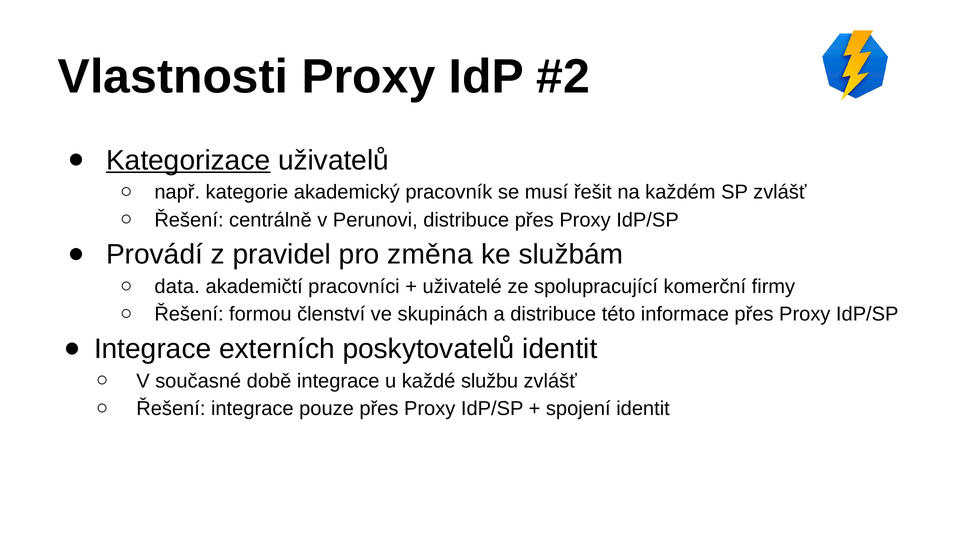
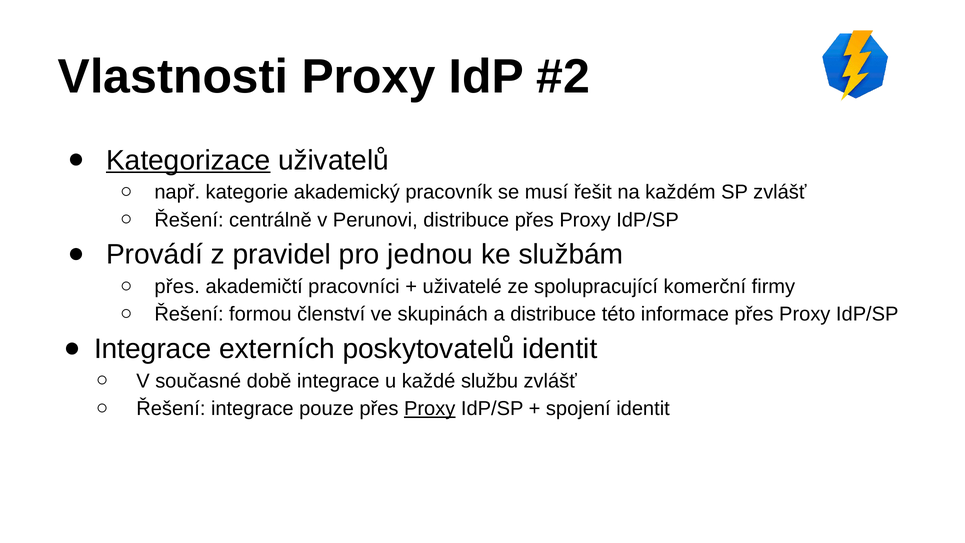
změna: změna -> jednou
data at (177, 287): data -> přes
Proxy at (430, 409) underline: none -> present
